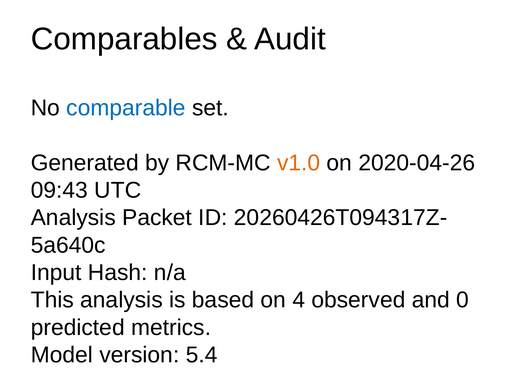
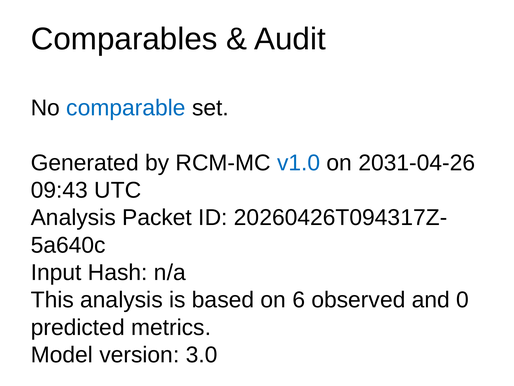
v1.0 colour: orange -> blue
2020-04-26: 2020-04-26 -> 2031-04-26
4: 4 -> 6
5.4: 5.4 -> 3.0
